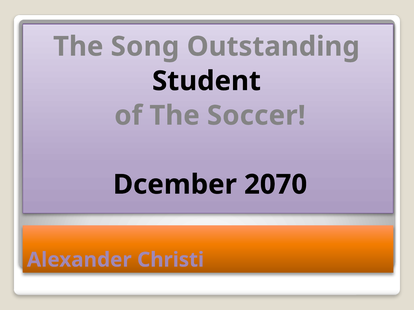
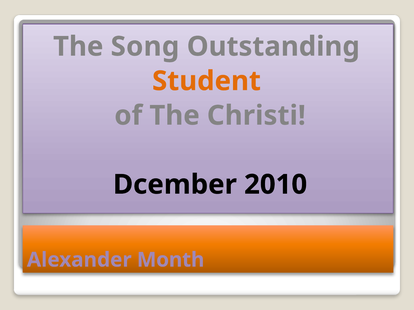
Student colour: black -> orange
Soccer: Soccer -> Christi
2070: 2070 -> 2010
Christi: Christi -> Month
